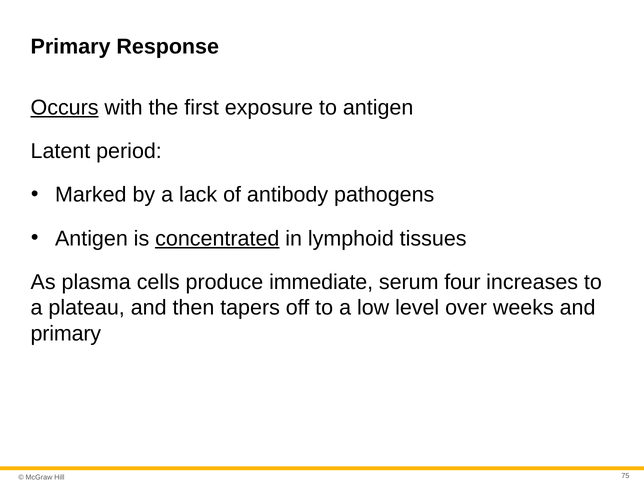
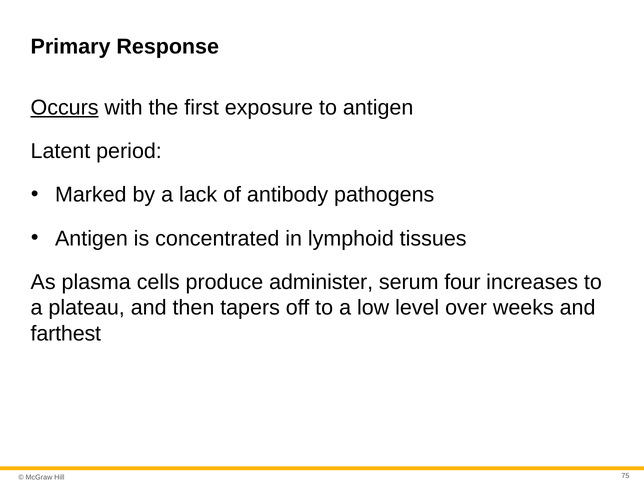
concentrated underline: present -> none
immediate: immediate -> administer
primary at (66, 334): primary -> farthest
